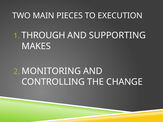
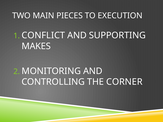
THROUGH: THROUGH -> CONFLICT
CHANGE: CHANGE -> CORNER
